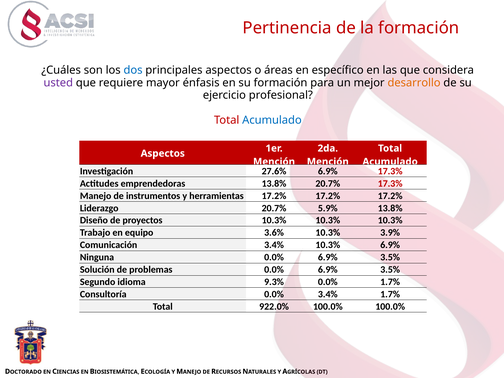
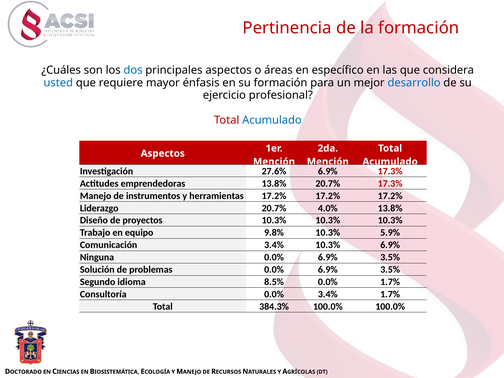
usted colour: purple -> blue
desarrollo colour: orange -> blue
5.9%: 5.9% -> 4.0%
3.6%: 3.6% -> 9.8%
3.9%: 3.9% -> 5.9%
9.3%: 9.3% -> 8.5%
922.0%: 922.0% -> 384.3%
